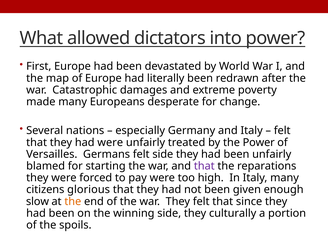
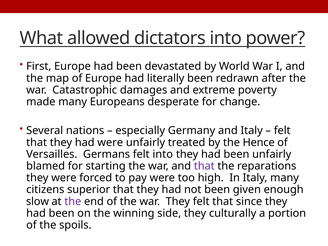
the Power: Power -> Hence
felt side: side -> into
glorious: glorious -> superior
the at (73, 201) colour: orange -> purple
